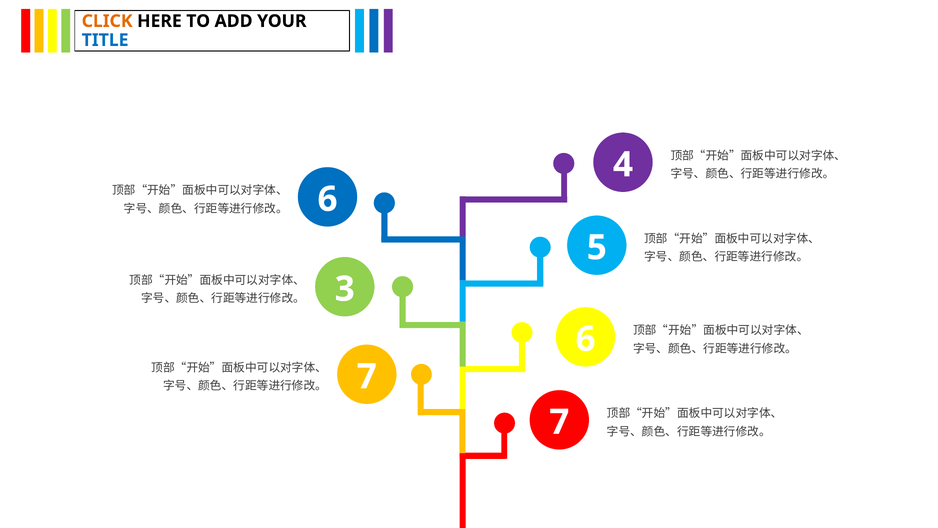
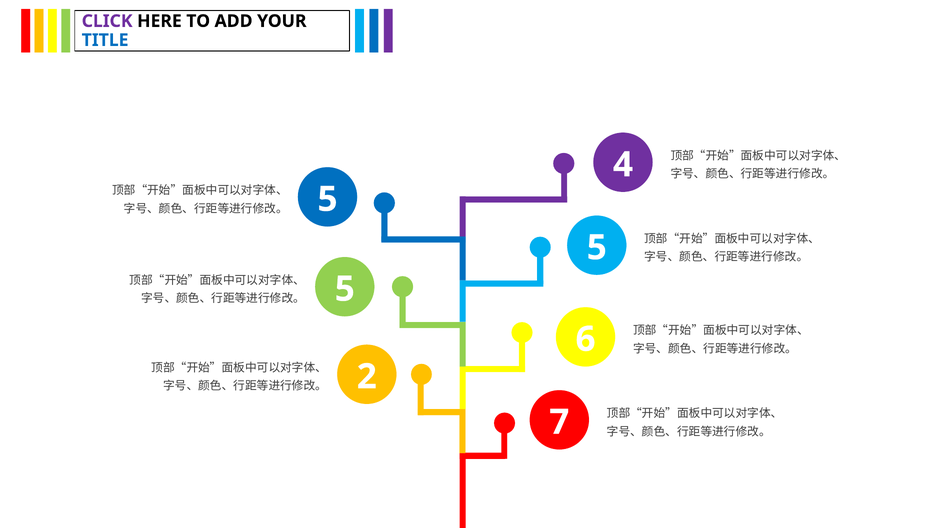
CLICK colour: orange -> purple
6 at (328, 199): 6 -> 5
3 at (345, 289): 3 -> 5
7 at (367, 376): 7 -> 2
